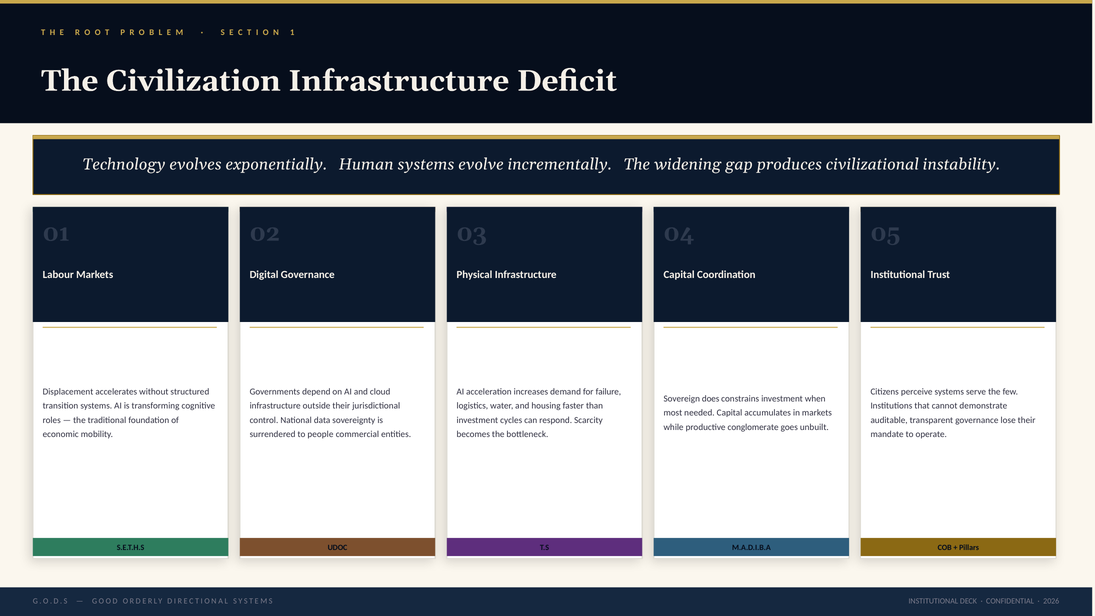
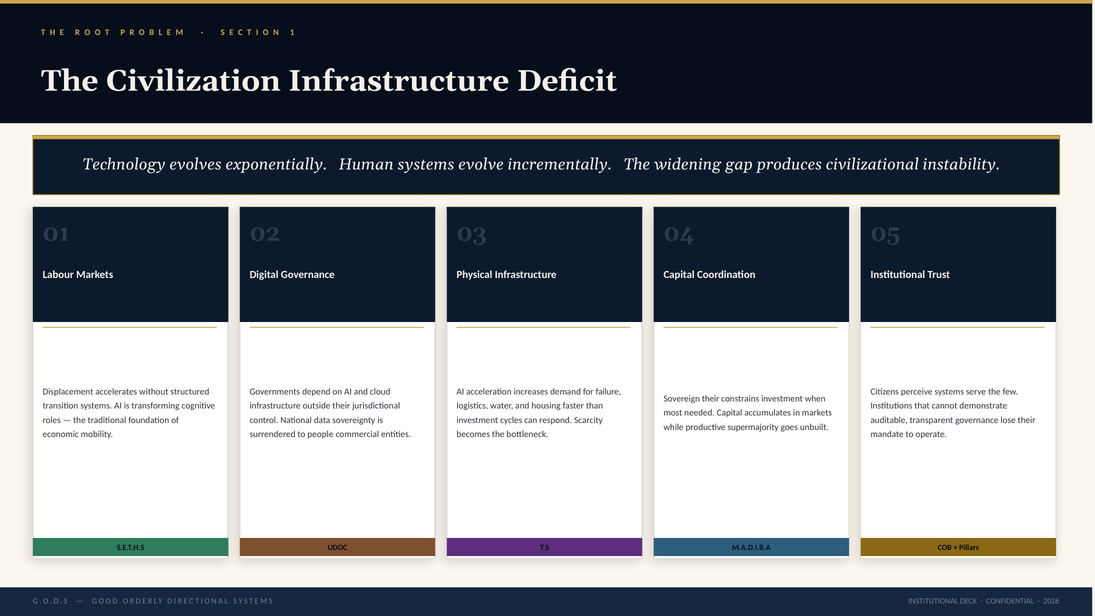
Sovereign does: does -> their
conglomerate: conglomerate -> supermajority
